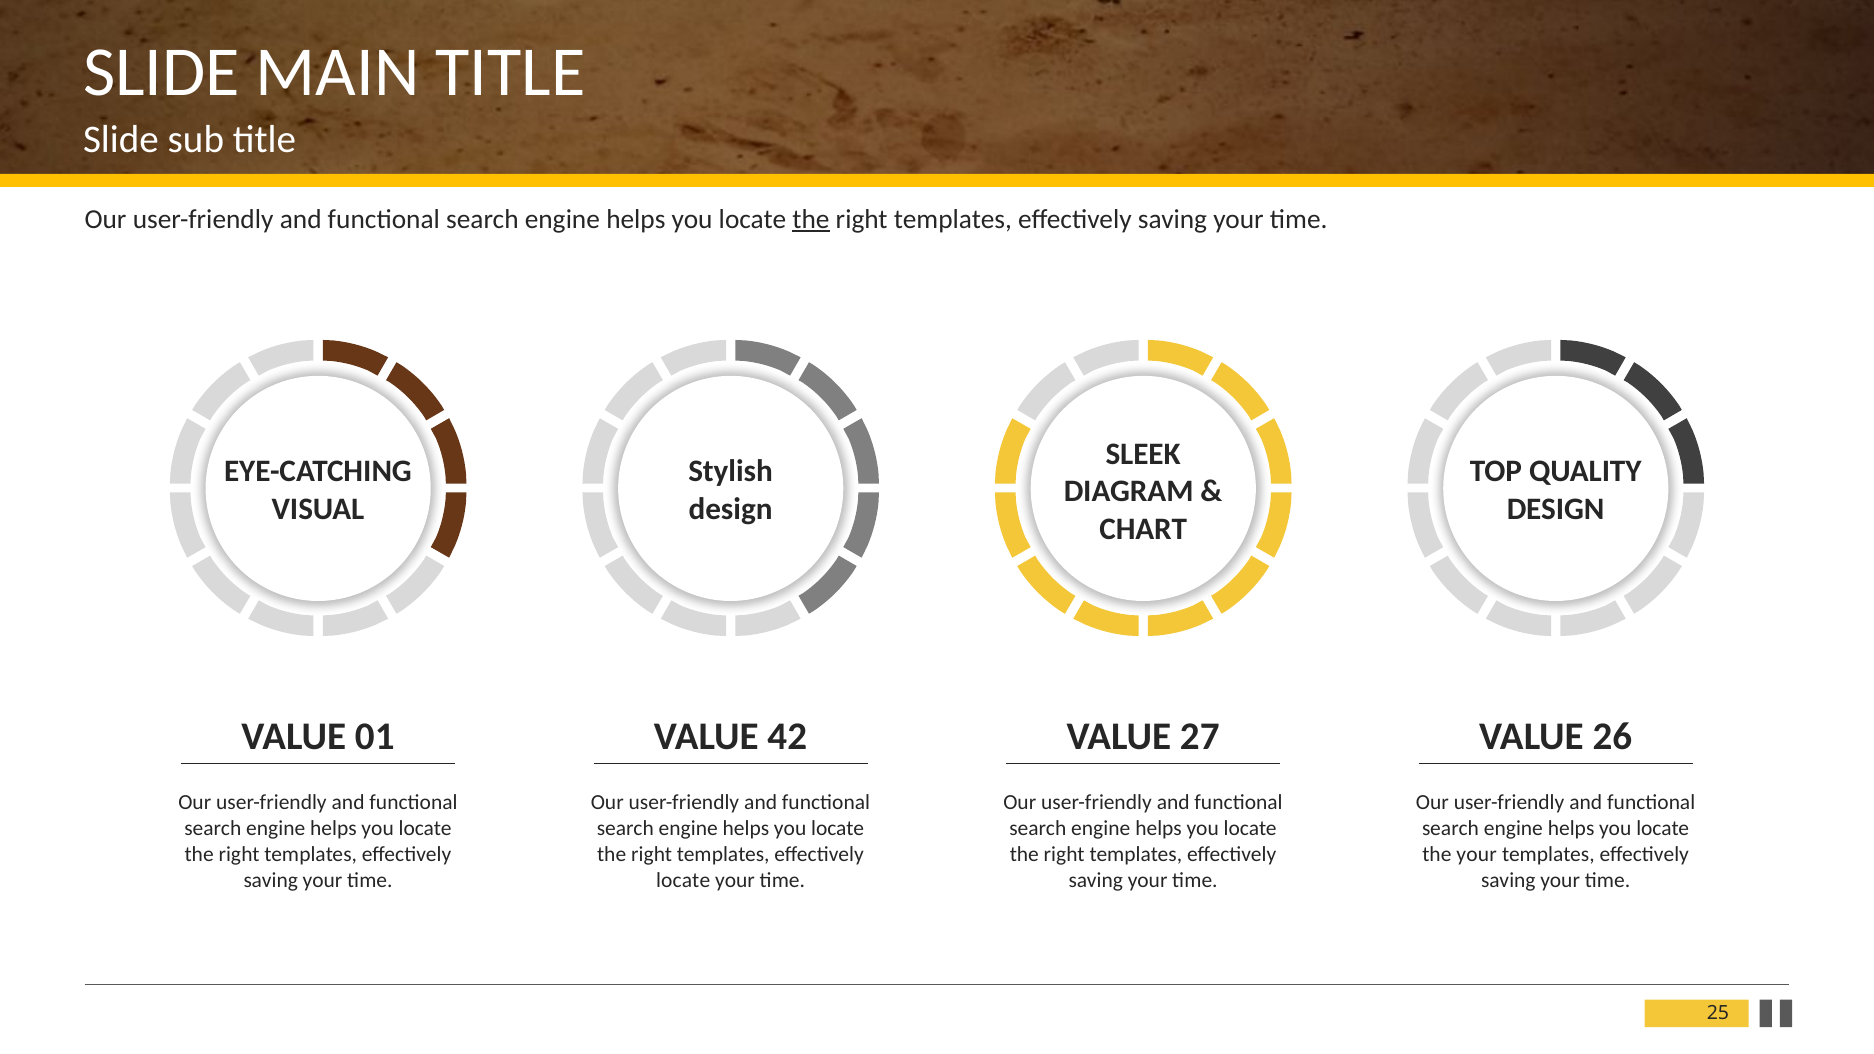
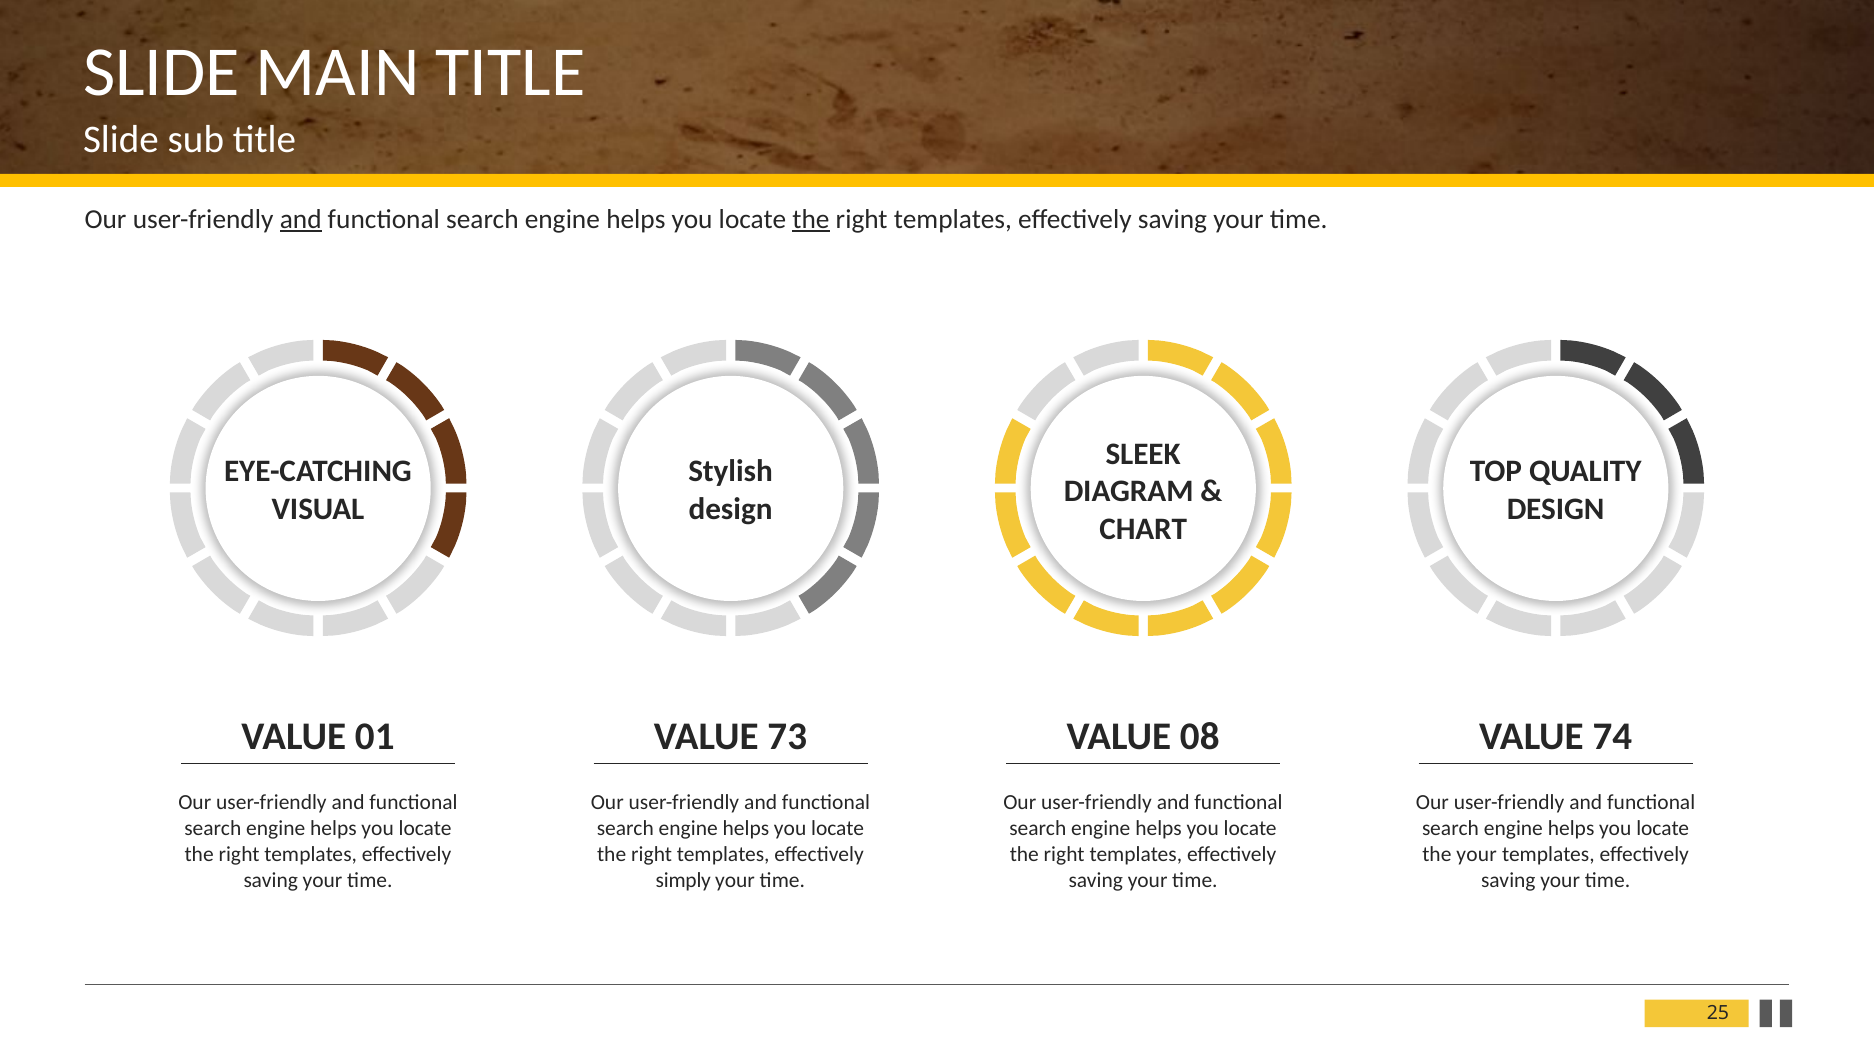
and at (301, 219) underline: none -> present
42: 42 -> 73
27: 27 -> 08
26: 26 -> 74
locate at (683, 880): locate -> simply
